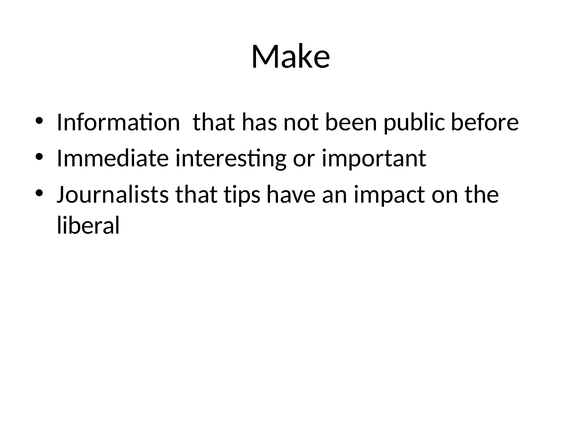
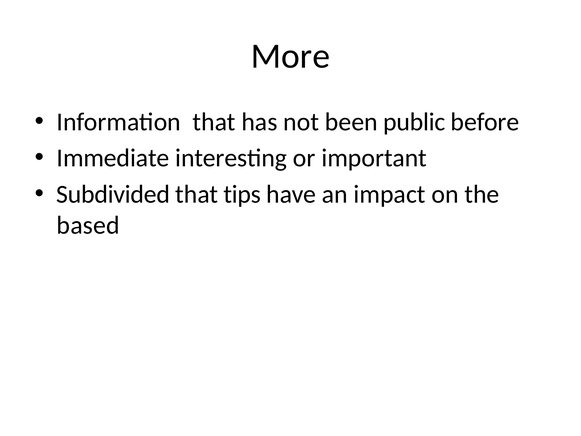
Make: Make -> More
Journalists: Journalists -> Subdivided
liberal: liberal -> based
